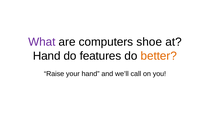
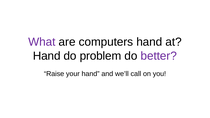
computers shoe: shoe -> hand
features: features -> problem
better colour: orange -> purple
